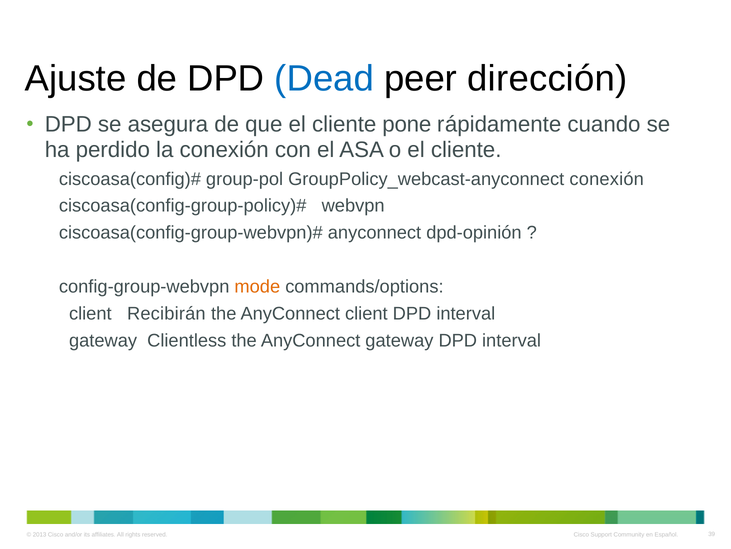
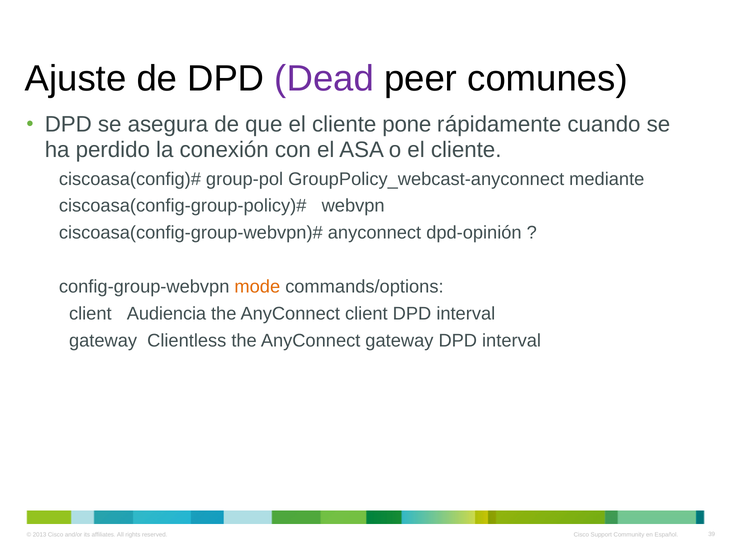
Dead colour: blue -> purple
dirección: dirección -> comunes
GroupPolicy_webcast-anyconnect conexión: conexión -> mediante
Recibirán: Recibirán -> Audiencia
